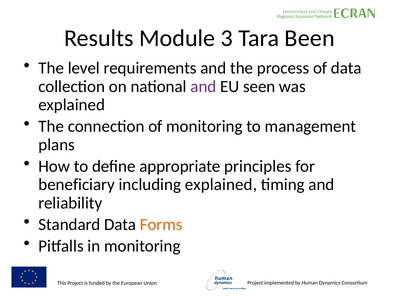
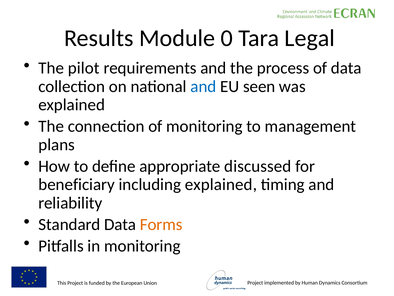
3: 3 -> 0
Been: Been -> Legal
level: level -> pilot
and at (203, 86) colour: purple -> blue
principles: principles -> discussed
